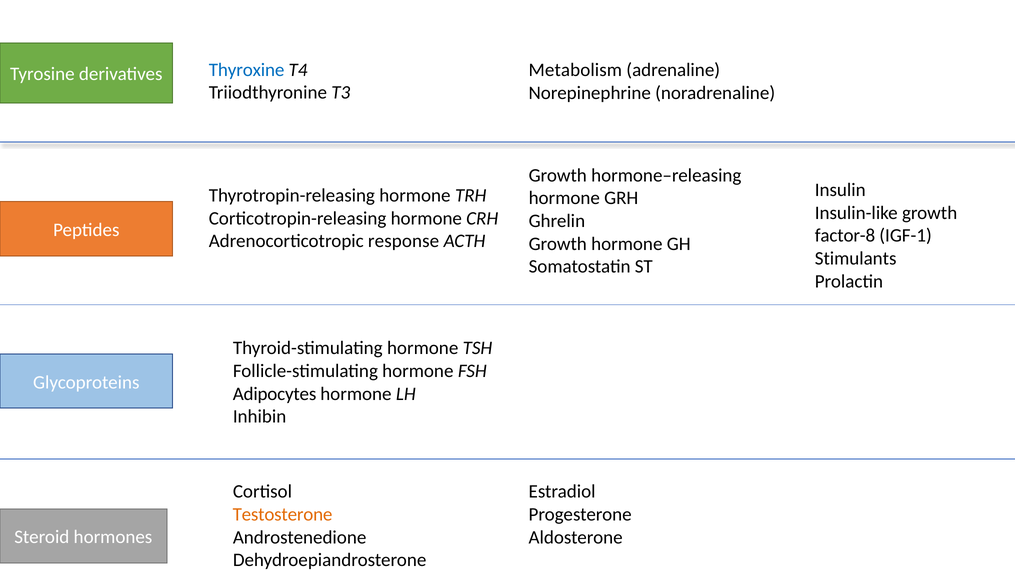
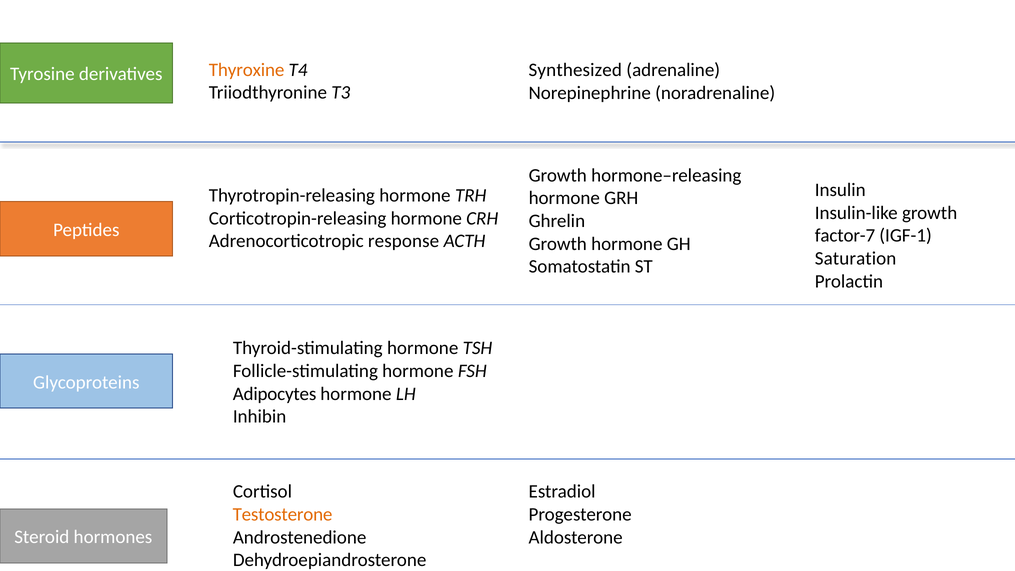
Thyroxine colour: blue -> orange
Metabolism: Metabolism -> Synthesized
factor-8: factor-8 -> factor-7
Stimulants: Stimulants -> Saturation
